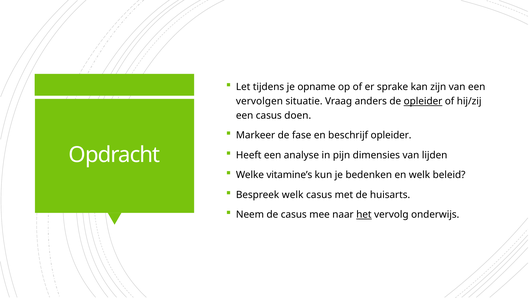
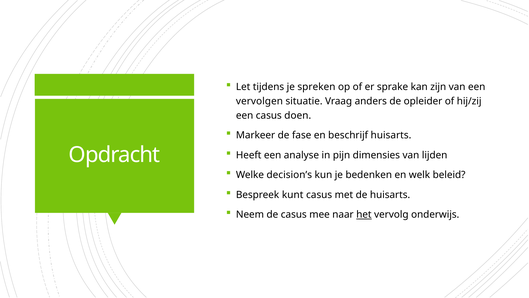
opname: opname -> spreken
opleider at (423, 101) underline: present -> none
beschrijf opleider: opleider -> huisarts
vitamine’s: vitamine’s -> decision’s
Bespreek welk: welk -> kunt
